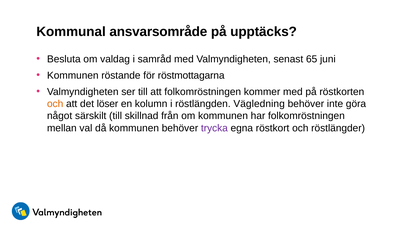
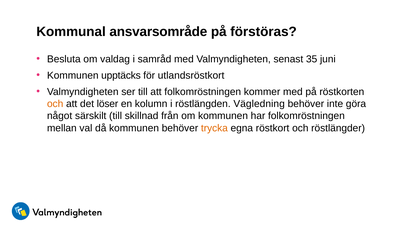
upptäcks: upptäcks -> förstöras
65: 65 -> 35
röstande: röstande -> upptäcks
röstmottagarna: röstmottagarna -> utlandsröstkort
trycka colour: purple -> orange
